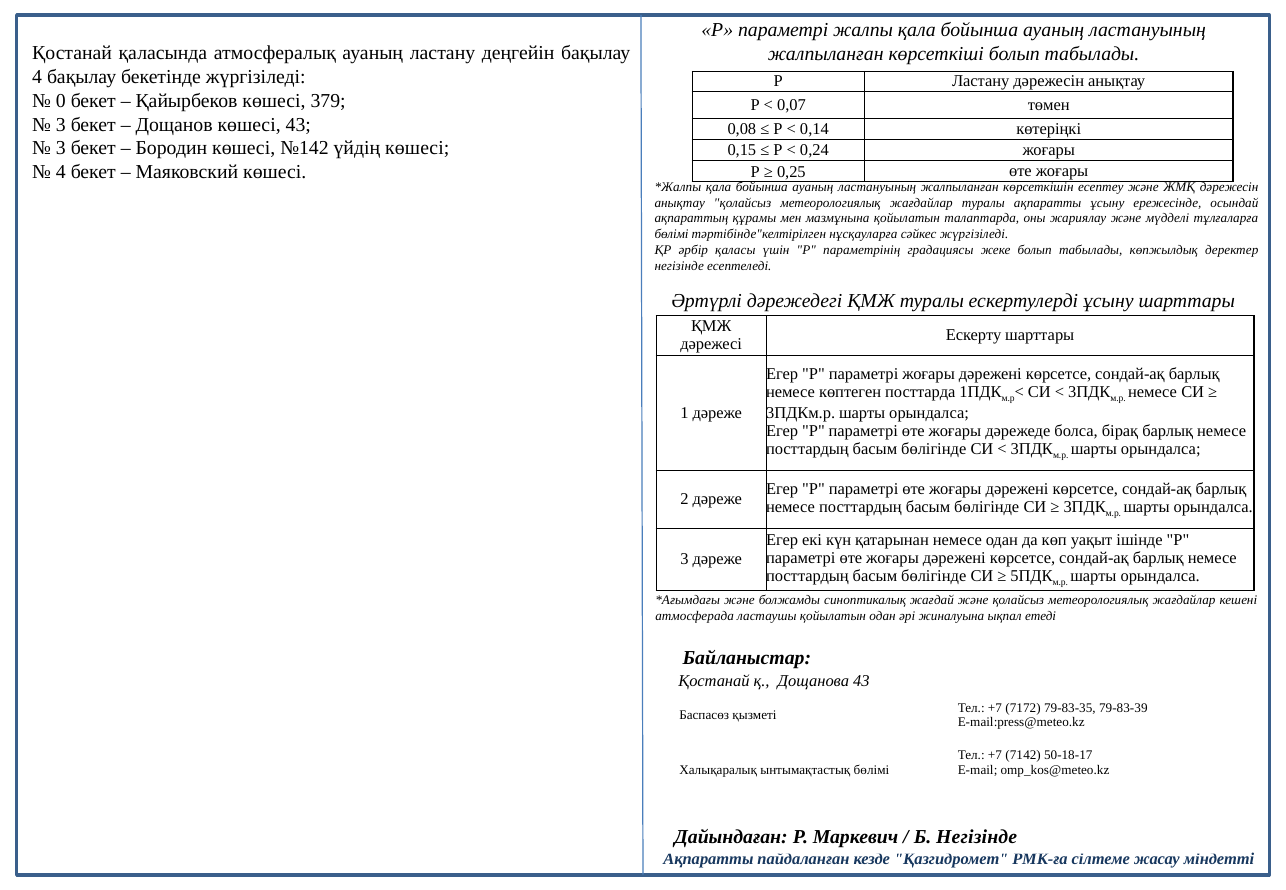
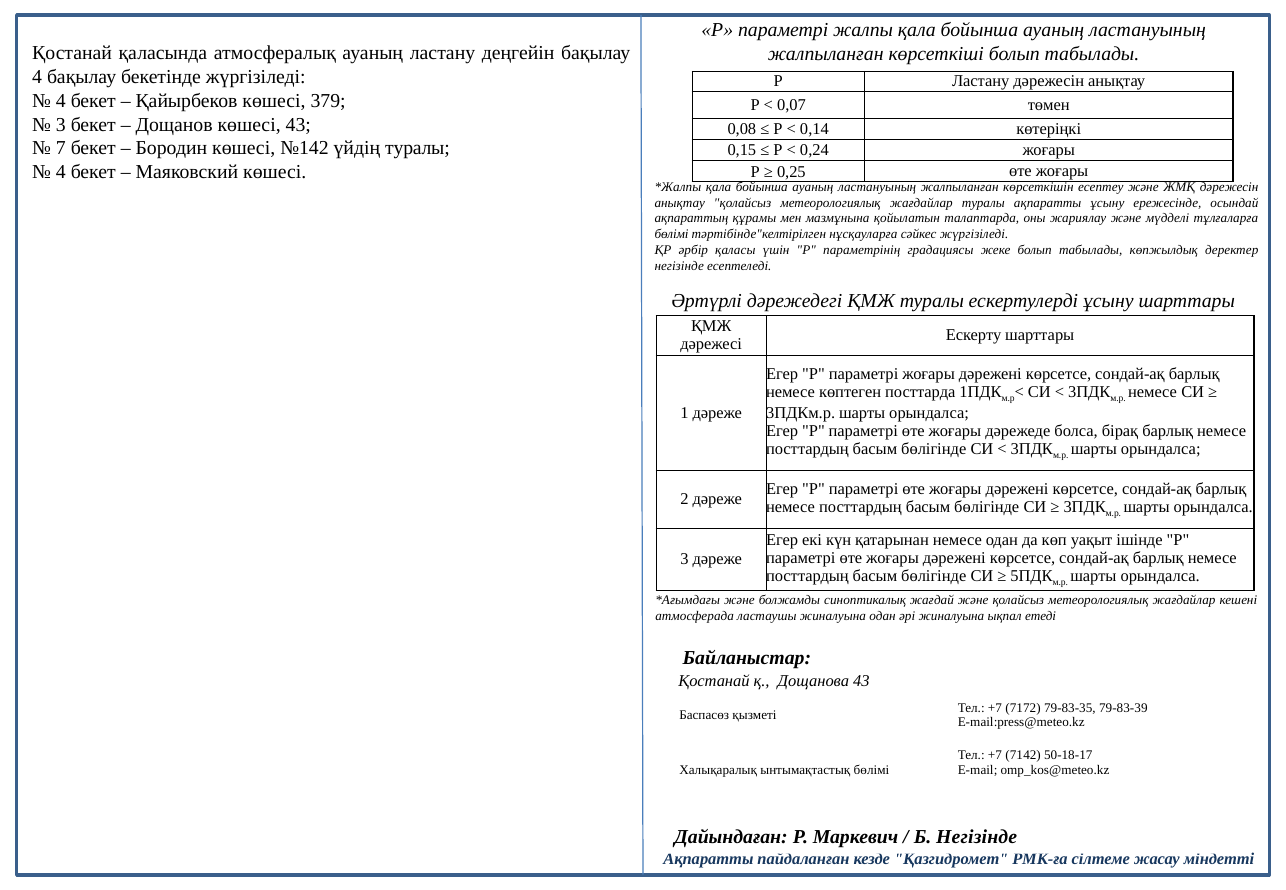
0 at (61, 101): 0 -> 4
3 at (61, 148): 3 -> 7
үйдің көшесі: көшесі -> туралы
ластаушы қойылатын: қойылатын -> жиналуына
